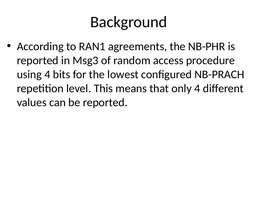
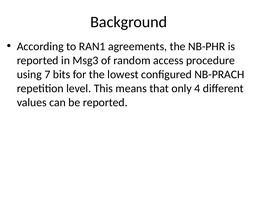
using 4: 4 -> 7
